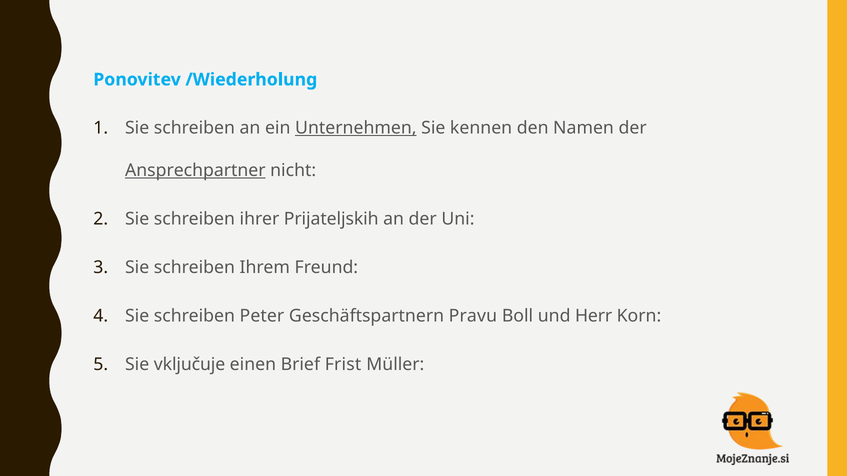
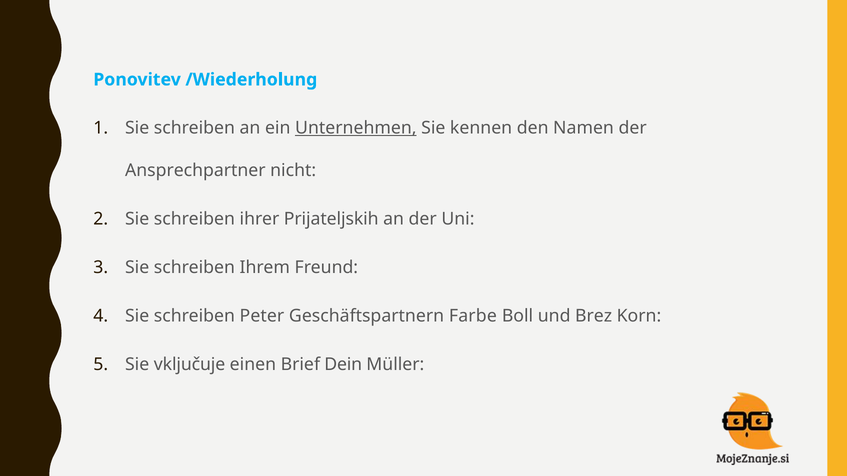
Ansprechpartner underline: present -> none
Pravu: Pravu -> Farbe
Herr: Herr -> Brez
Frist: Frist -> Dein
